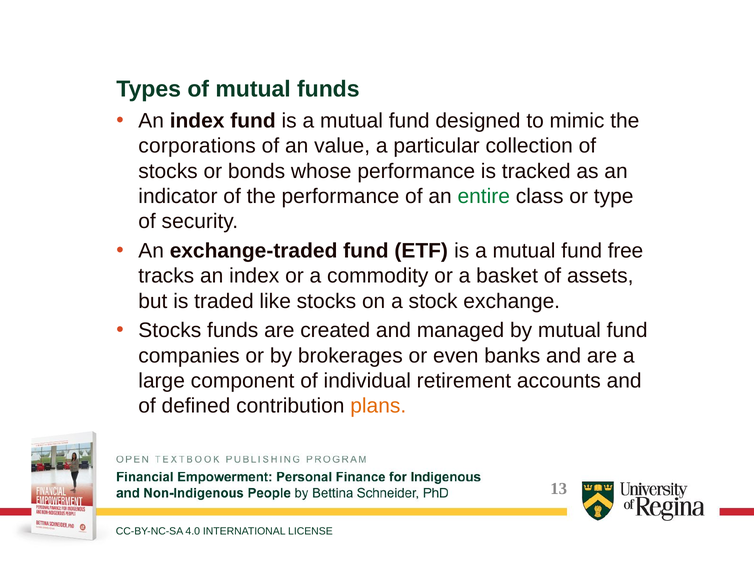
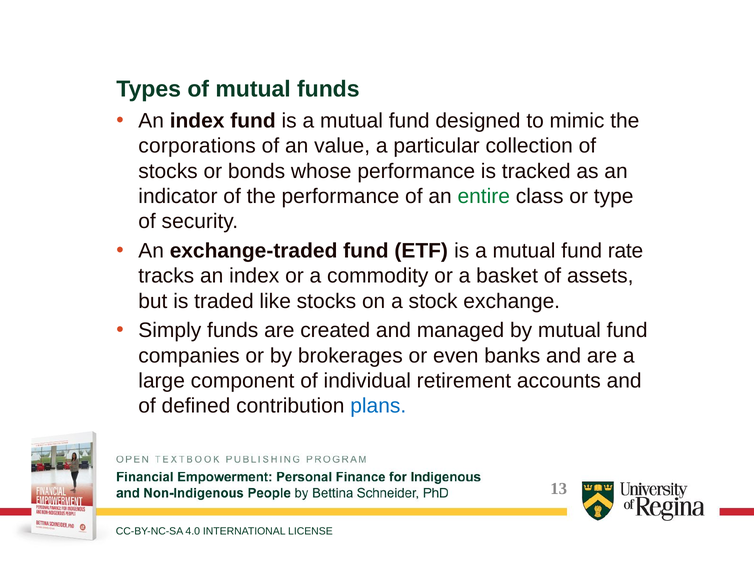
free: free -> rate
Stocks at (170, 330): Stocks -> Simply
plans colour: orange -> blue
